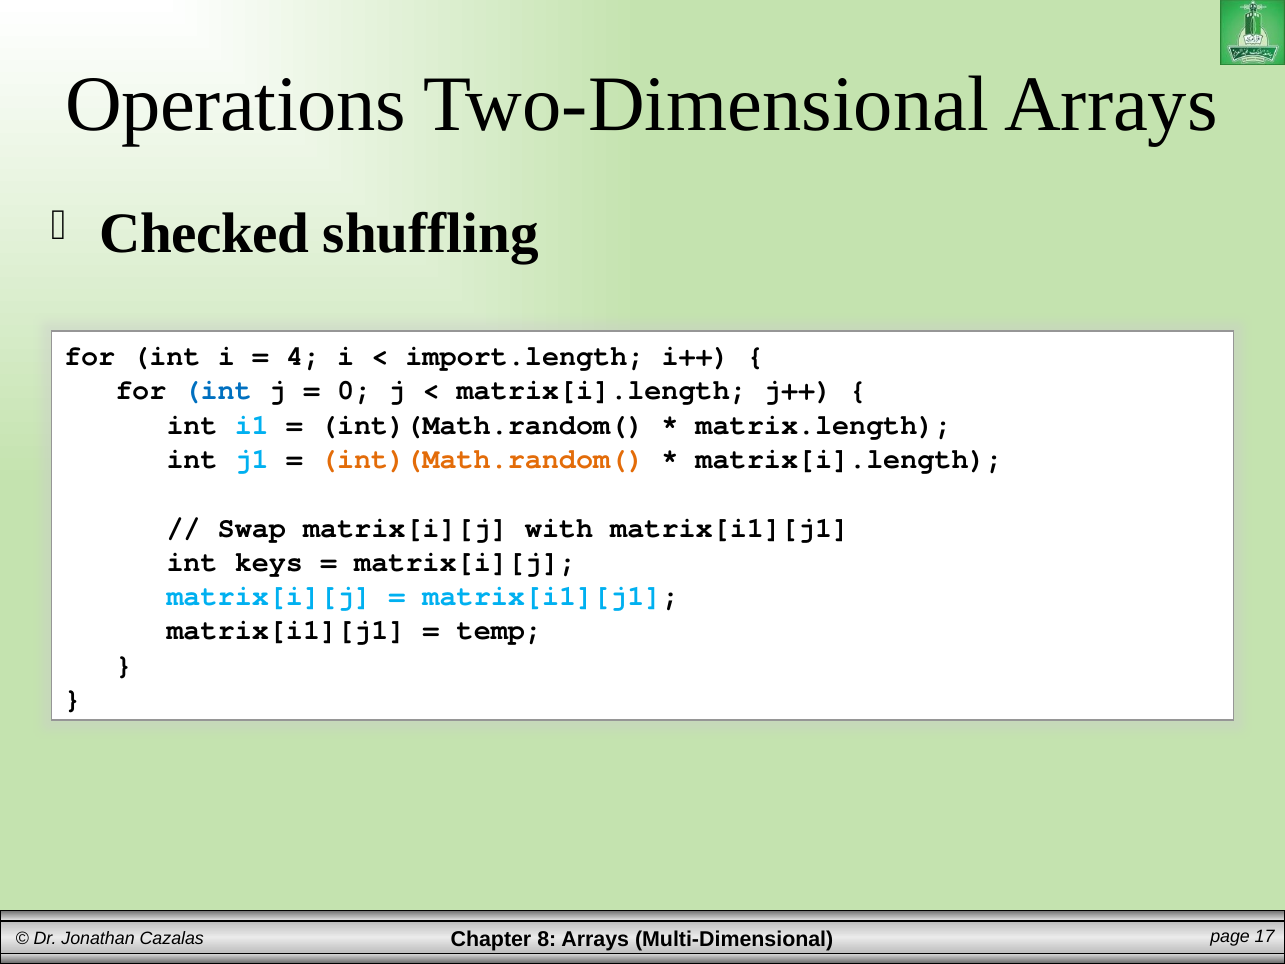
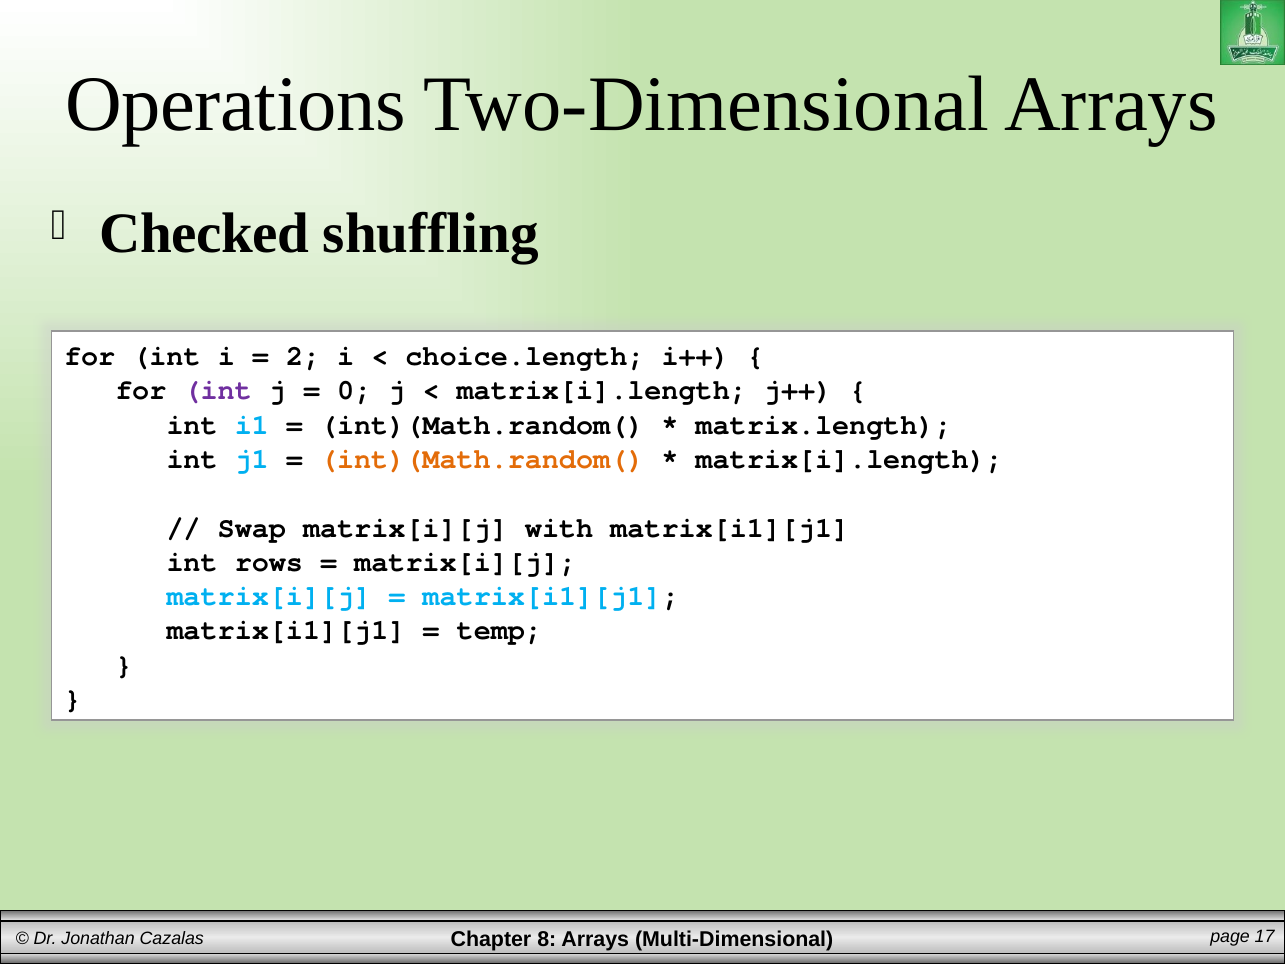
4: 4 -> 2
import.length: import.length -> choice.length
int at (218, 390) colour: blue -> purple
keys: keys -> rows
